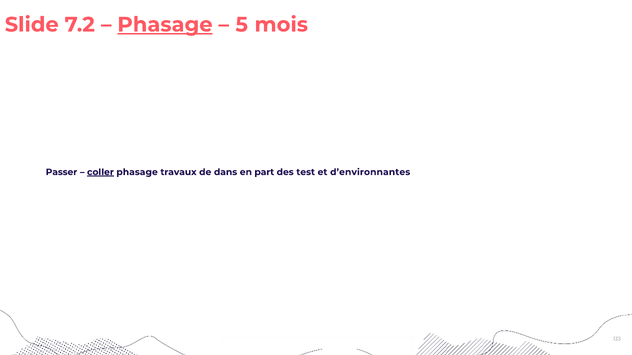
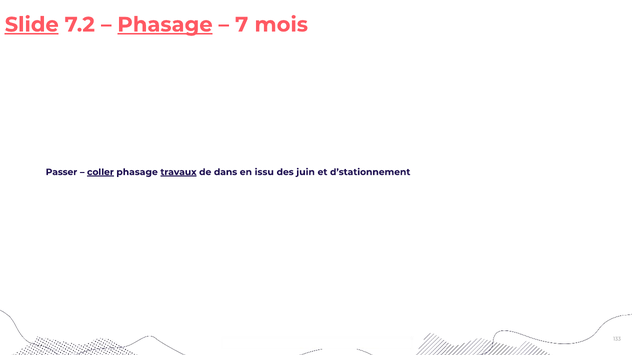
Slide underline: none -> present
5: 5 -> 7
travaux underline: none -> present
part: part -> issu
test: test -> juin
d’environnantes: d’environnantes -> d’stationnement
